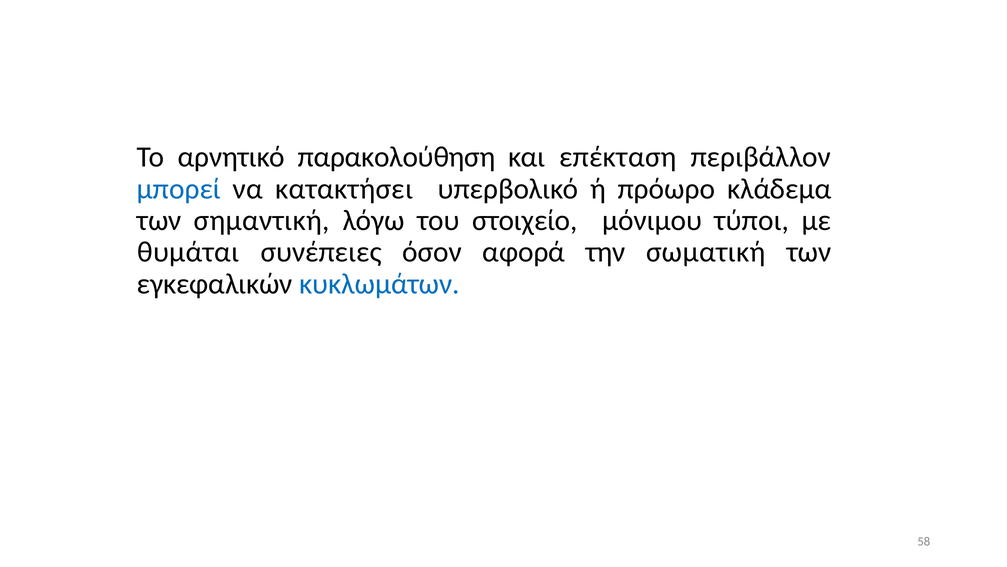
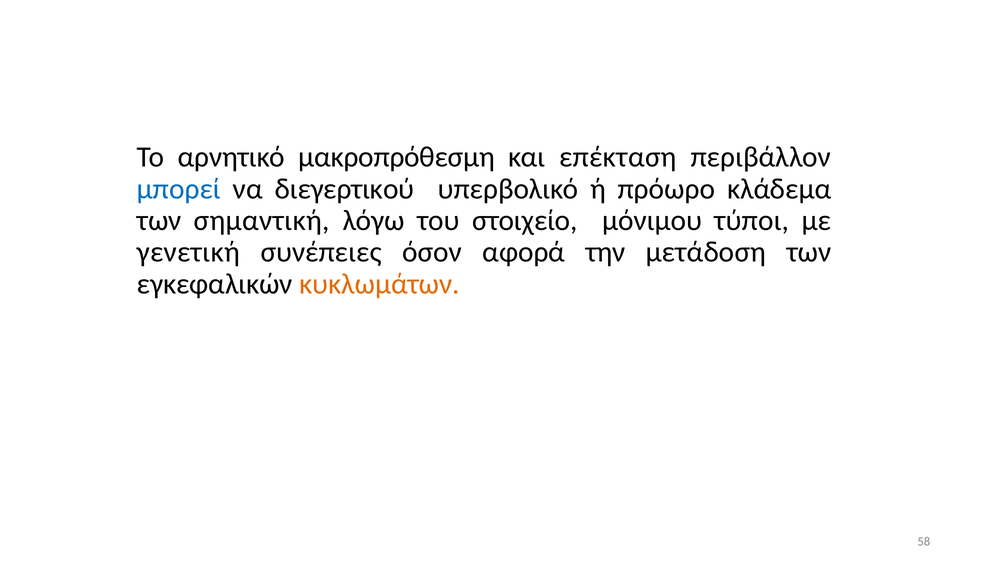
παρακολούθηση: παρακολούθηση -> μακροπρόθεσμη
κατακτήσει: κατακτήσει -> διεγερτικού
θυμάται: θυμάται -> γενετική
σωματική: σωματική -> μετάδοση
κυκλωμάτων colour: blue -> orange
